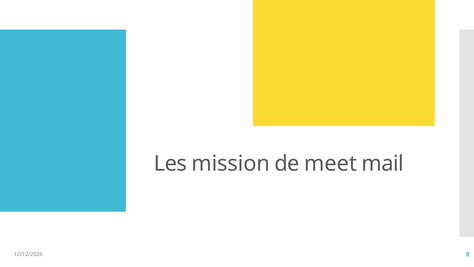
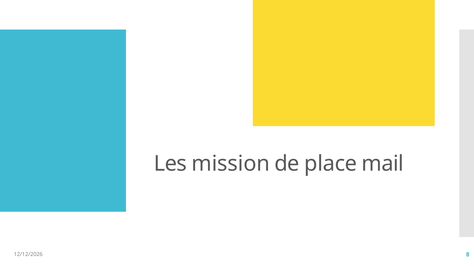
meet: meet -> place
